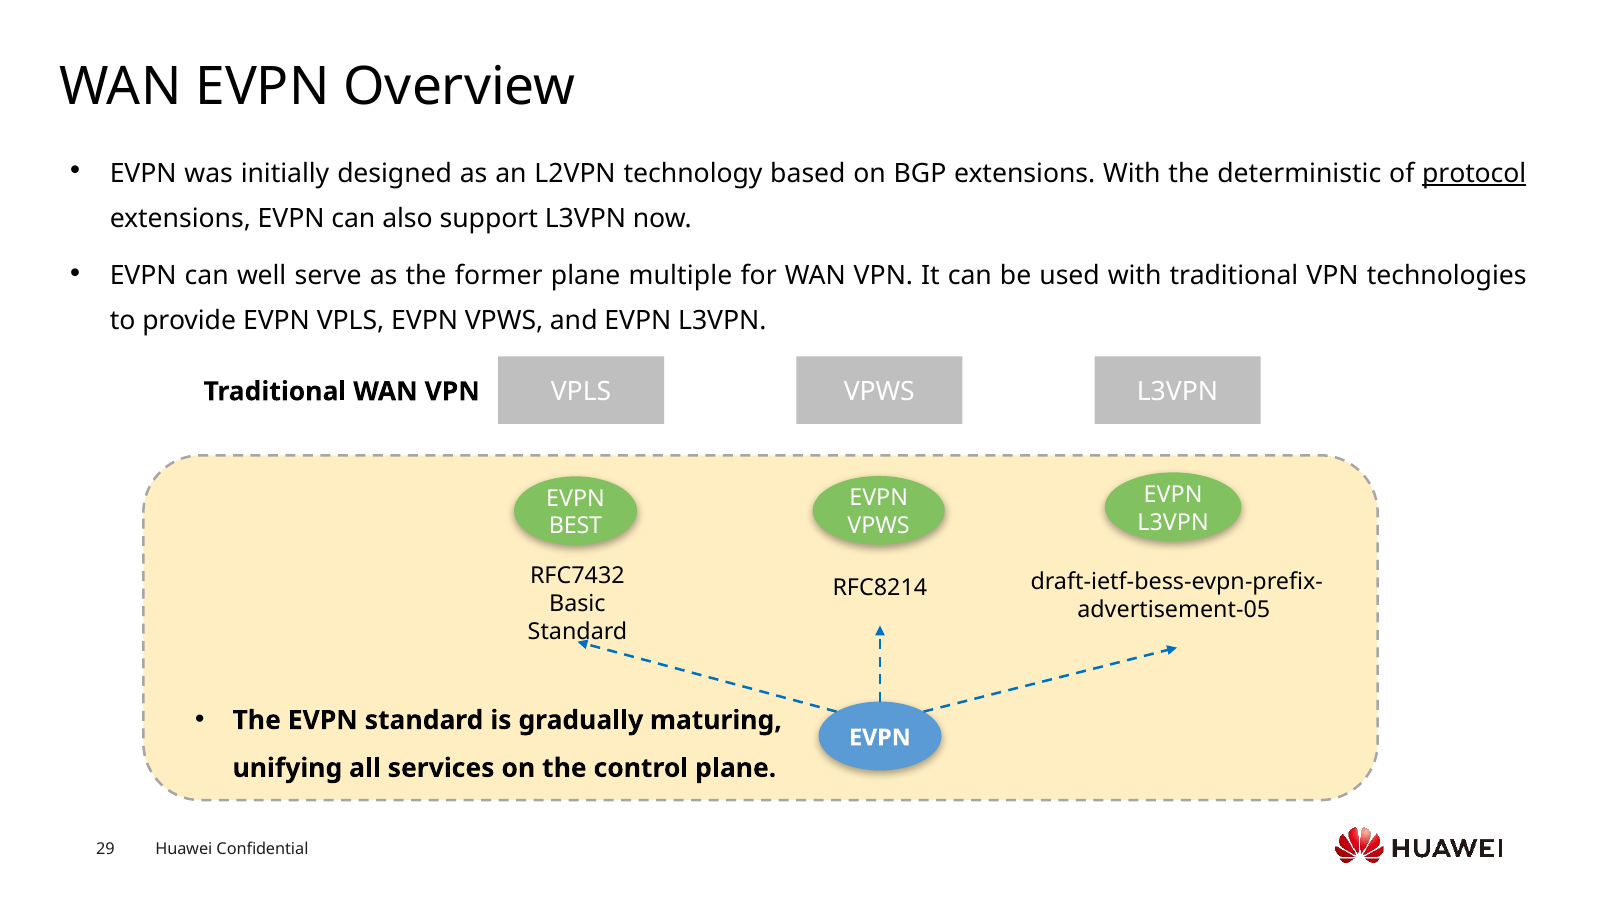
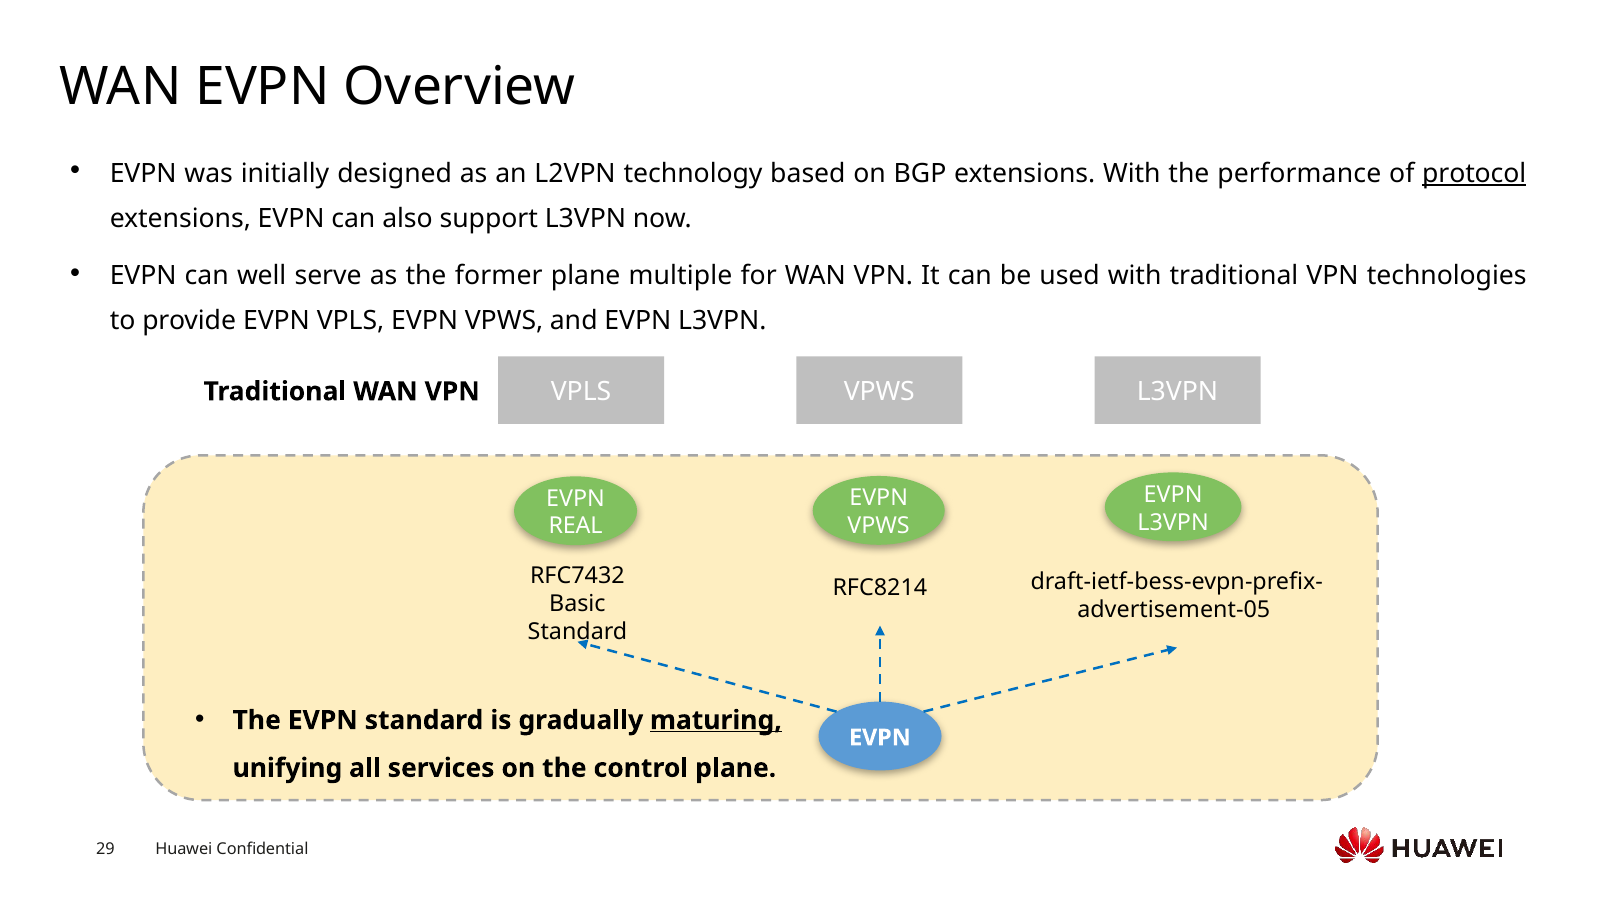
deterministic: deterministic -> performance
BEST: BEST -> REAL
maturing underline: none -> present
